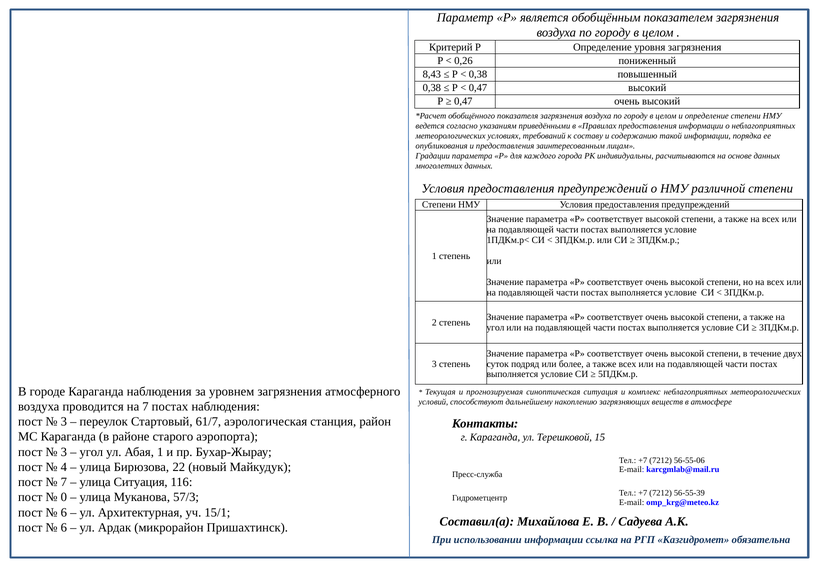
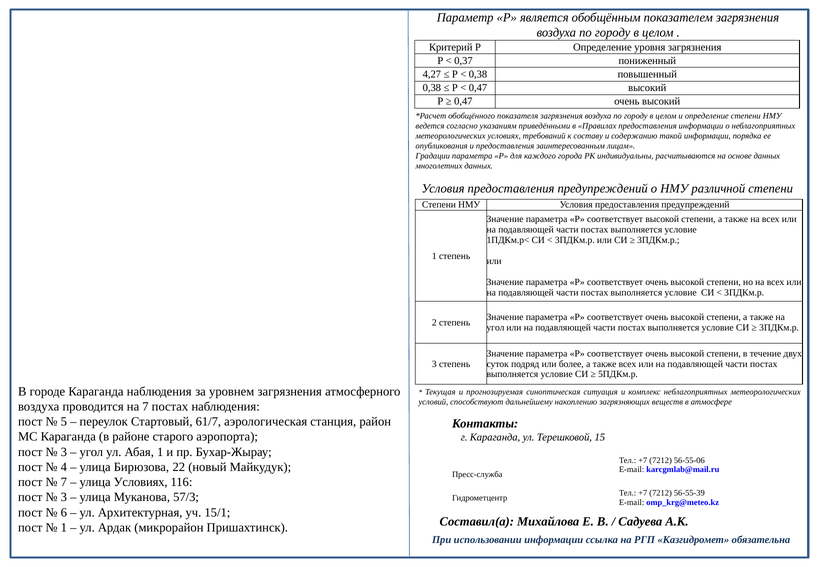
0,26: 0,26 -> 0,37
8,43: 8,43 -> 4,27
3 at (64, 422): 3 -> 5
улица Ситуация: Ситуация -> Условиях
0 at (64, 497): 0 -> 3
6 at (64, 527): 6 -> 1
